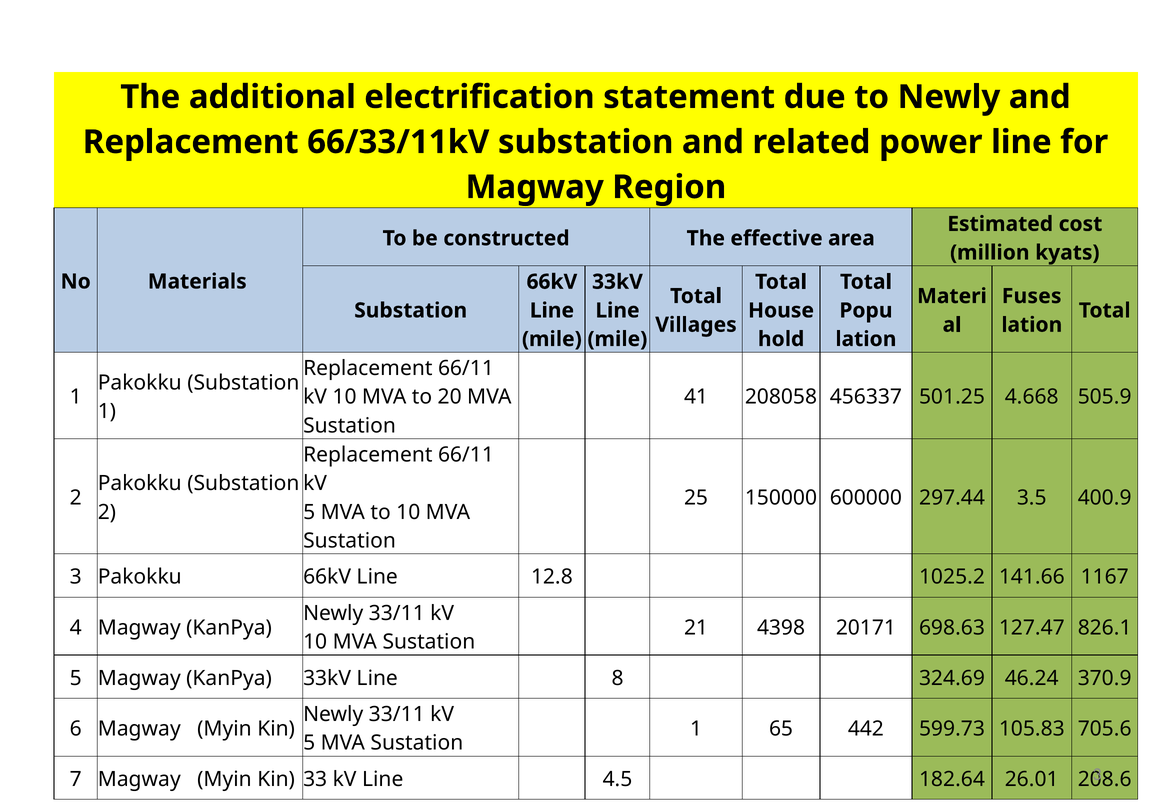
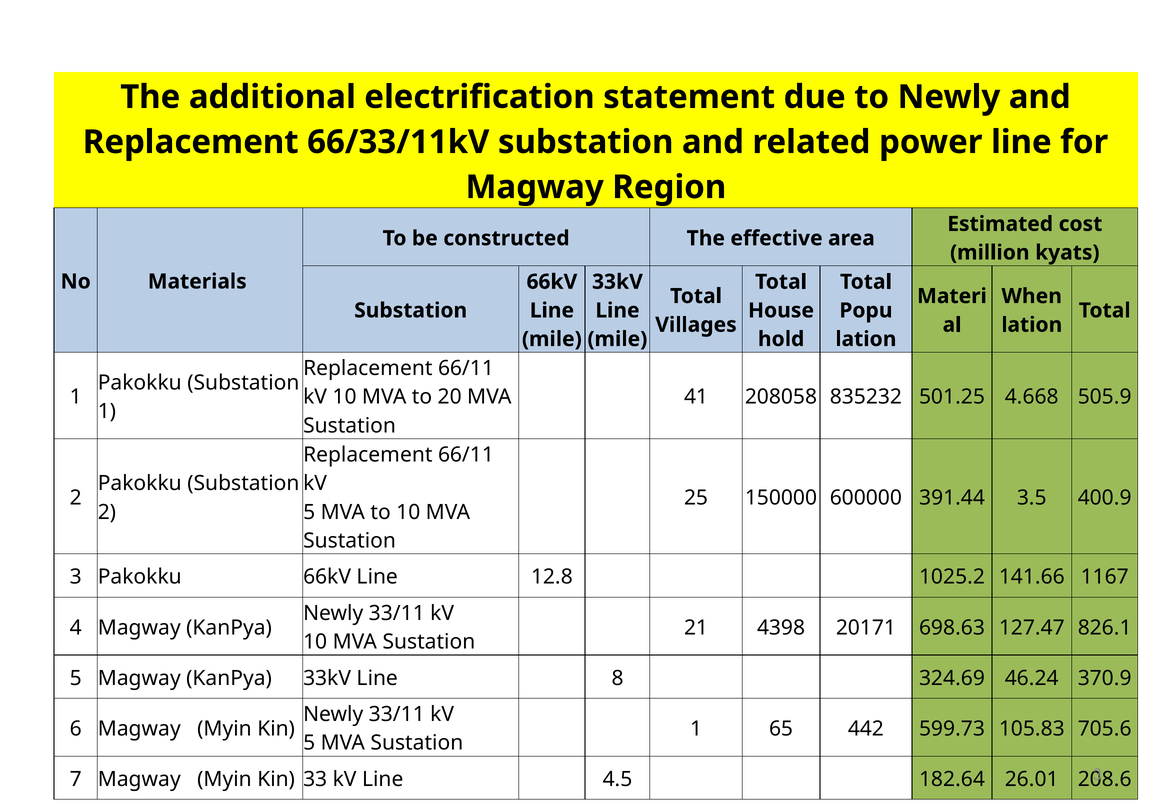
Fuses: Fuses -> When
456337: 456337 -> 835232
297.44: 297.44 -> 391.44
